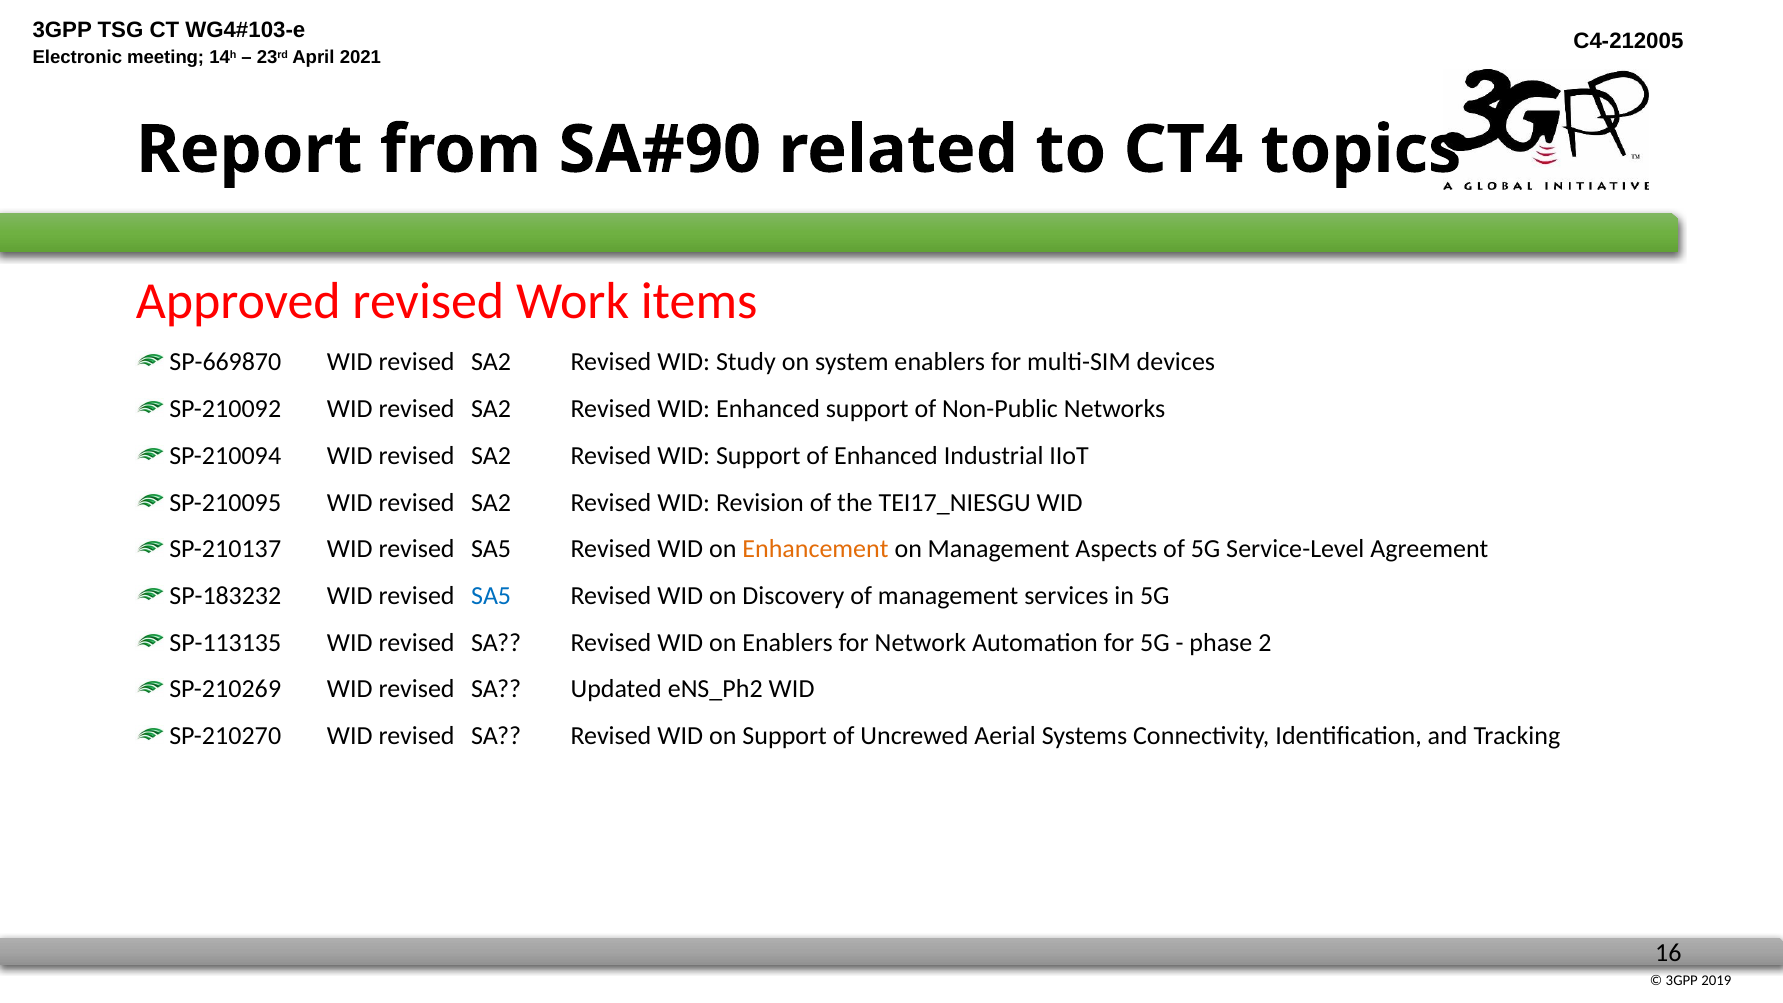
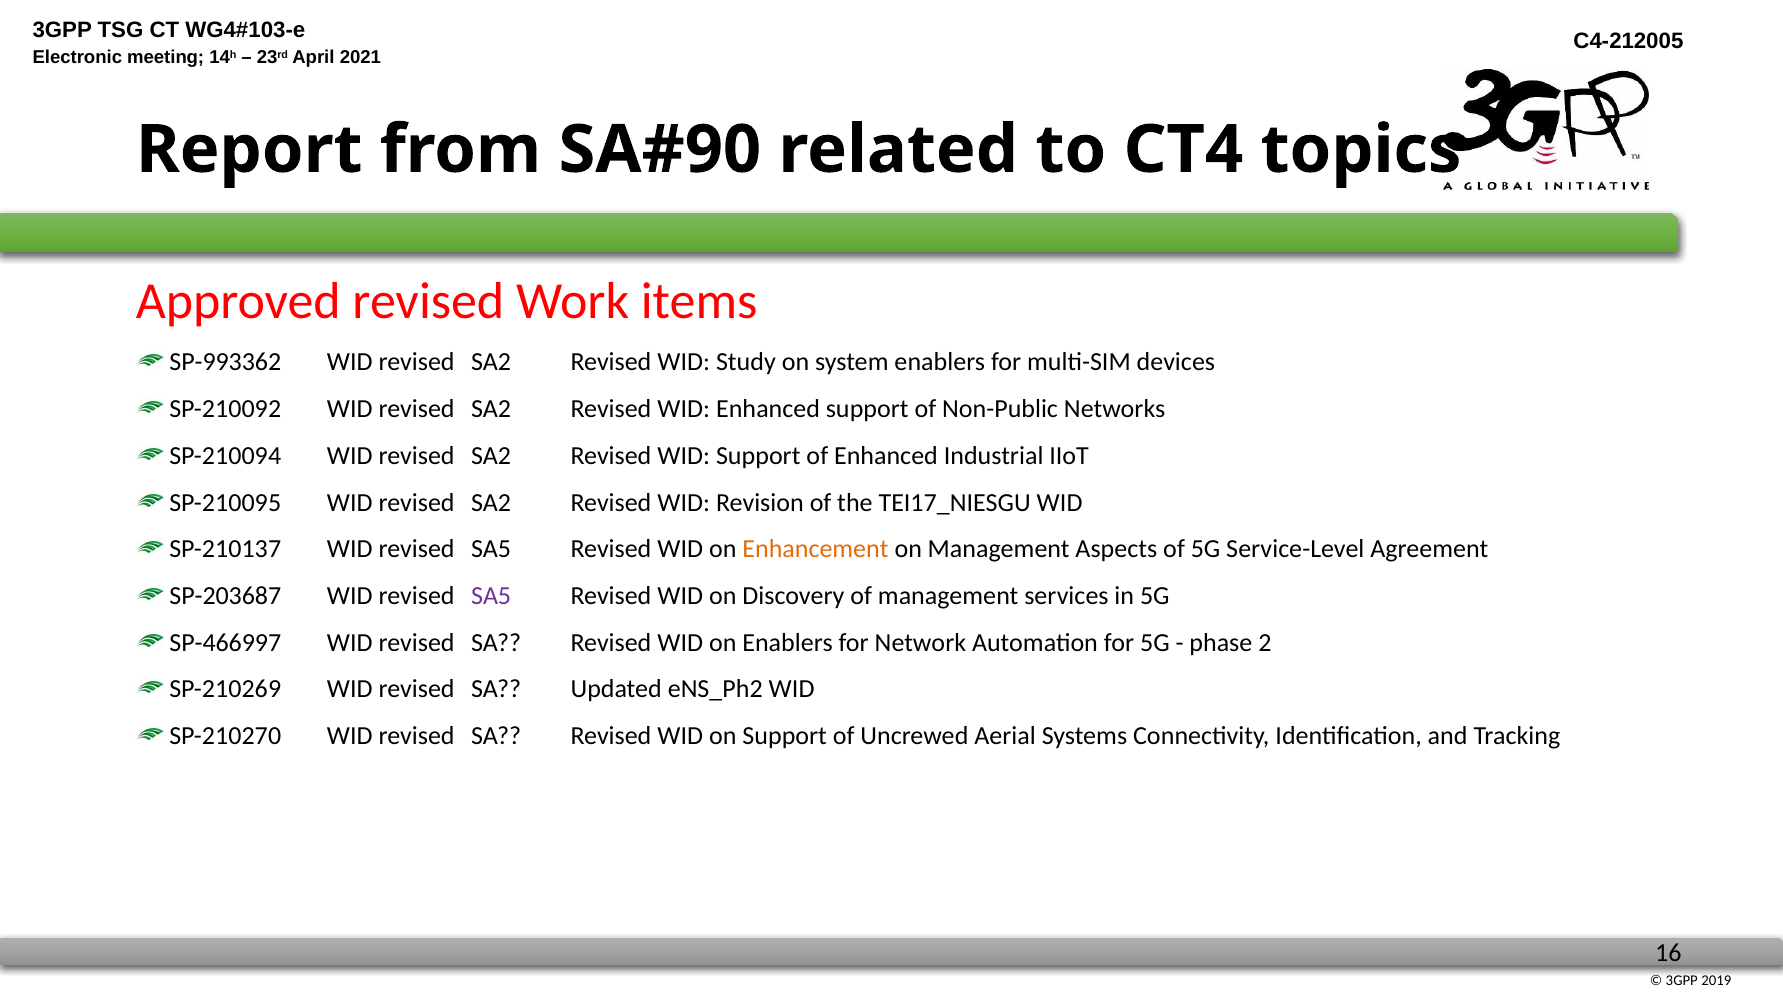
SP-669870: SP-669870 -> SP-993362
SP-183232: SP-183232 -> SP-203687
SA5 at (491, 596) colour: blue -> purple
SP-113135: SP-113135 -> SP-466997
